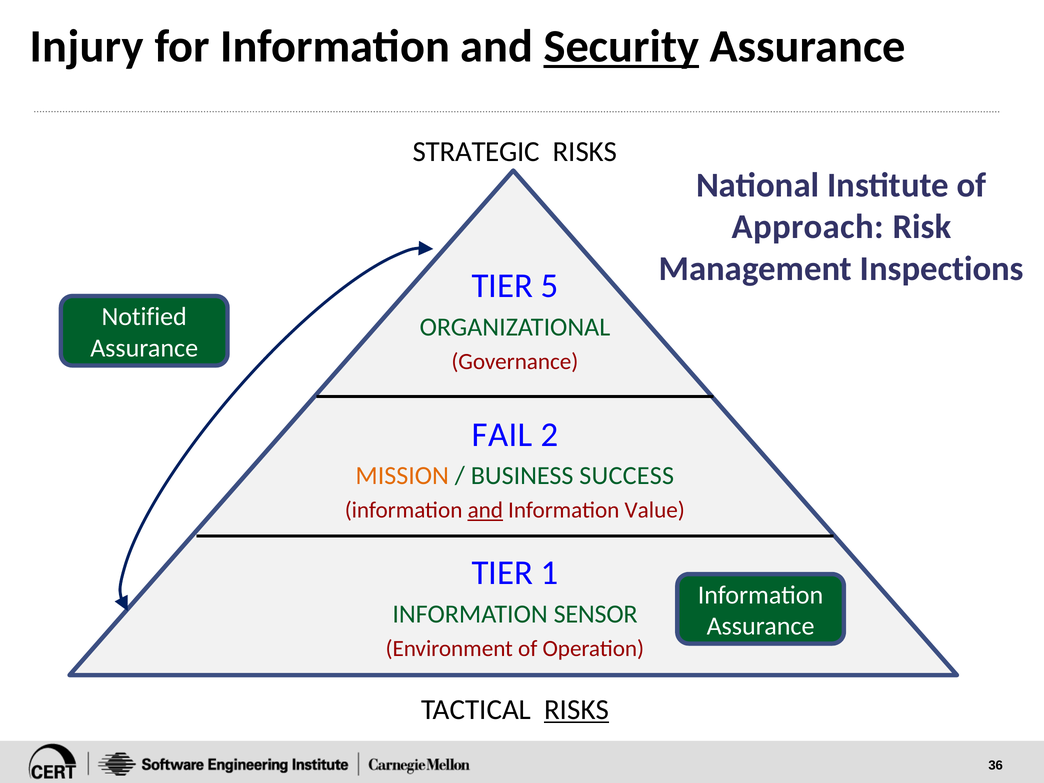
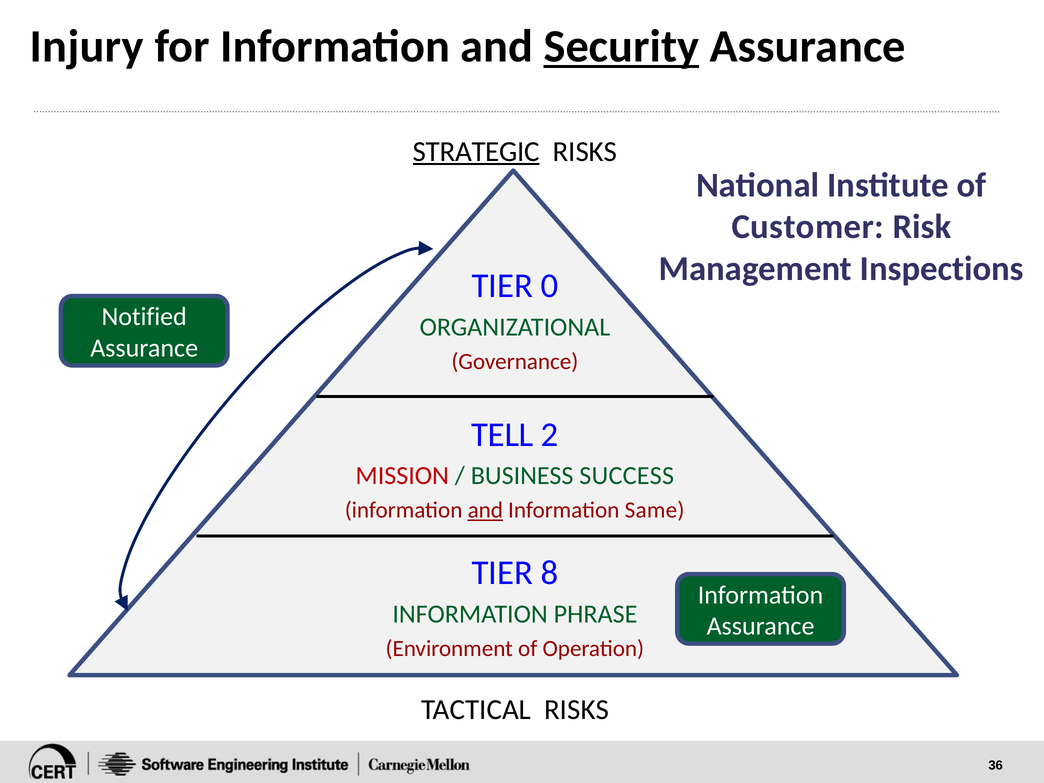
STRATEGIC underline: none -> present
Approach: Approach -> Customer
5: 5 -> 0
FAIL: FAIL -> TELL
MISSION colour: orange -> red
Value: Value -> Same
1: 1 -> 8
SENSOR: SENSOR -> PHRASE
RISKS at (577, 710) underline: present -> none
